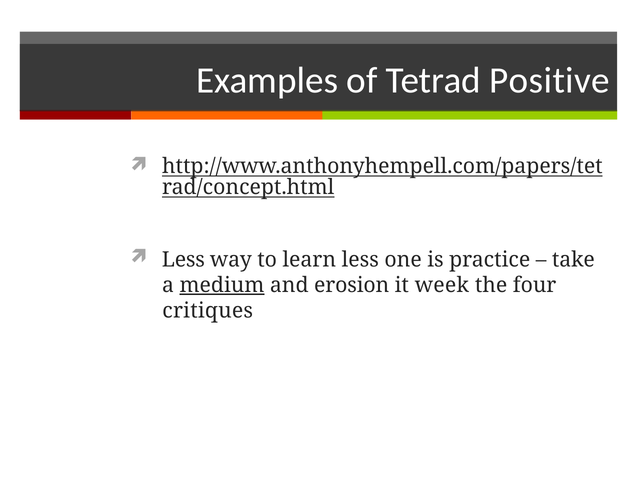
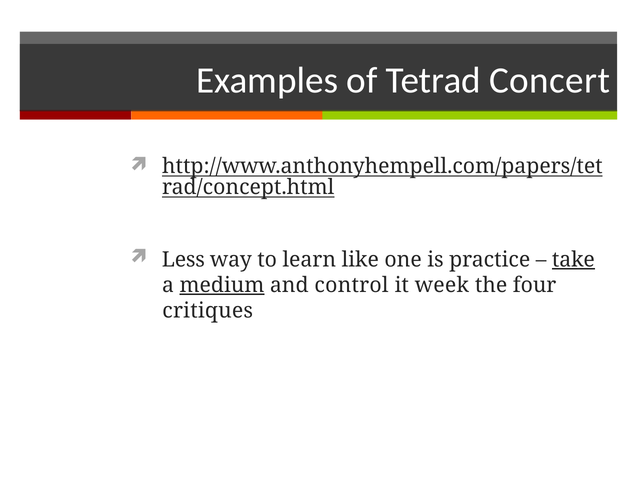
Positive: Positive -> Concert
learn less: less -> like
take underline: none -> present
erosion: erosion -> control
